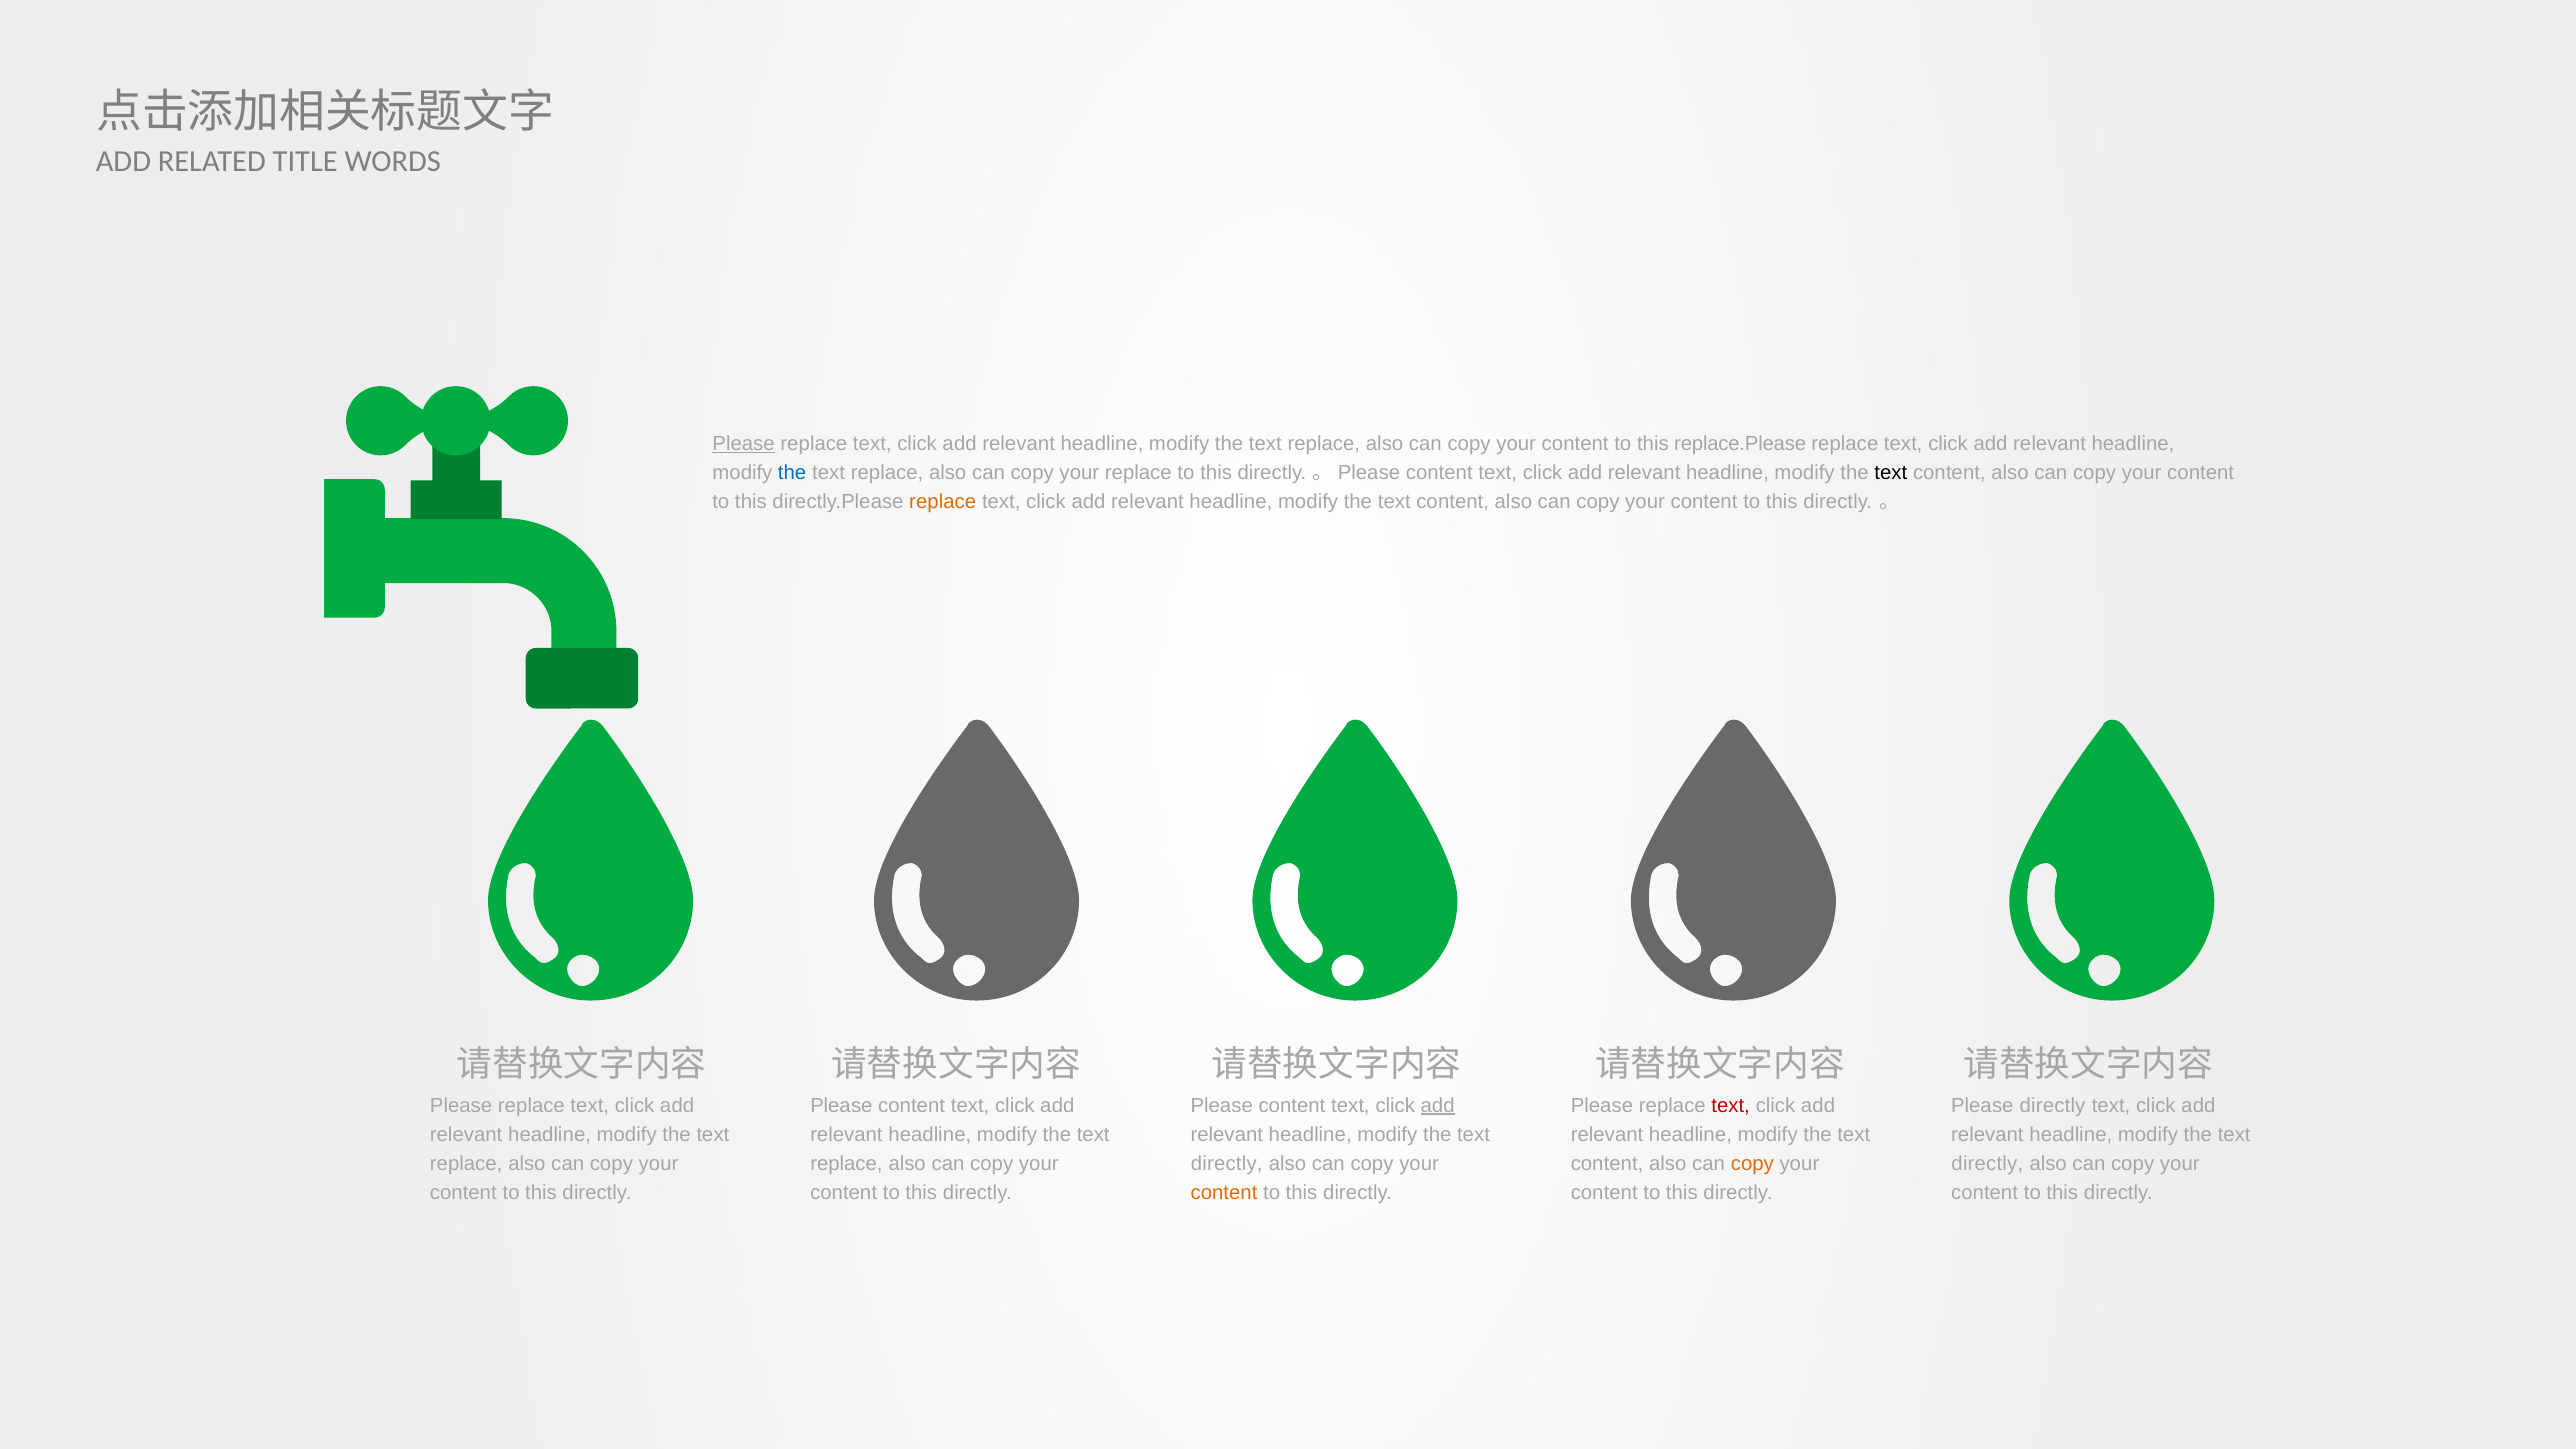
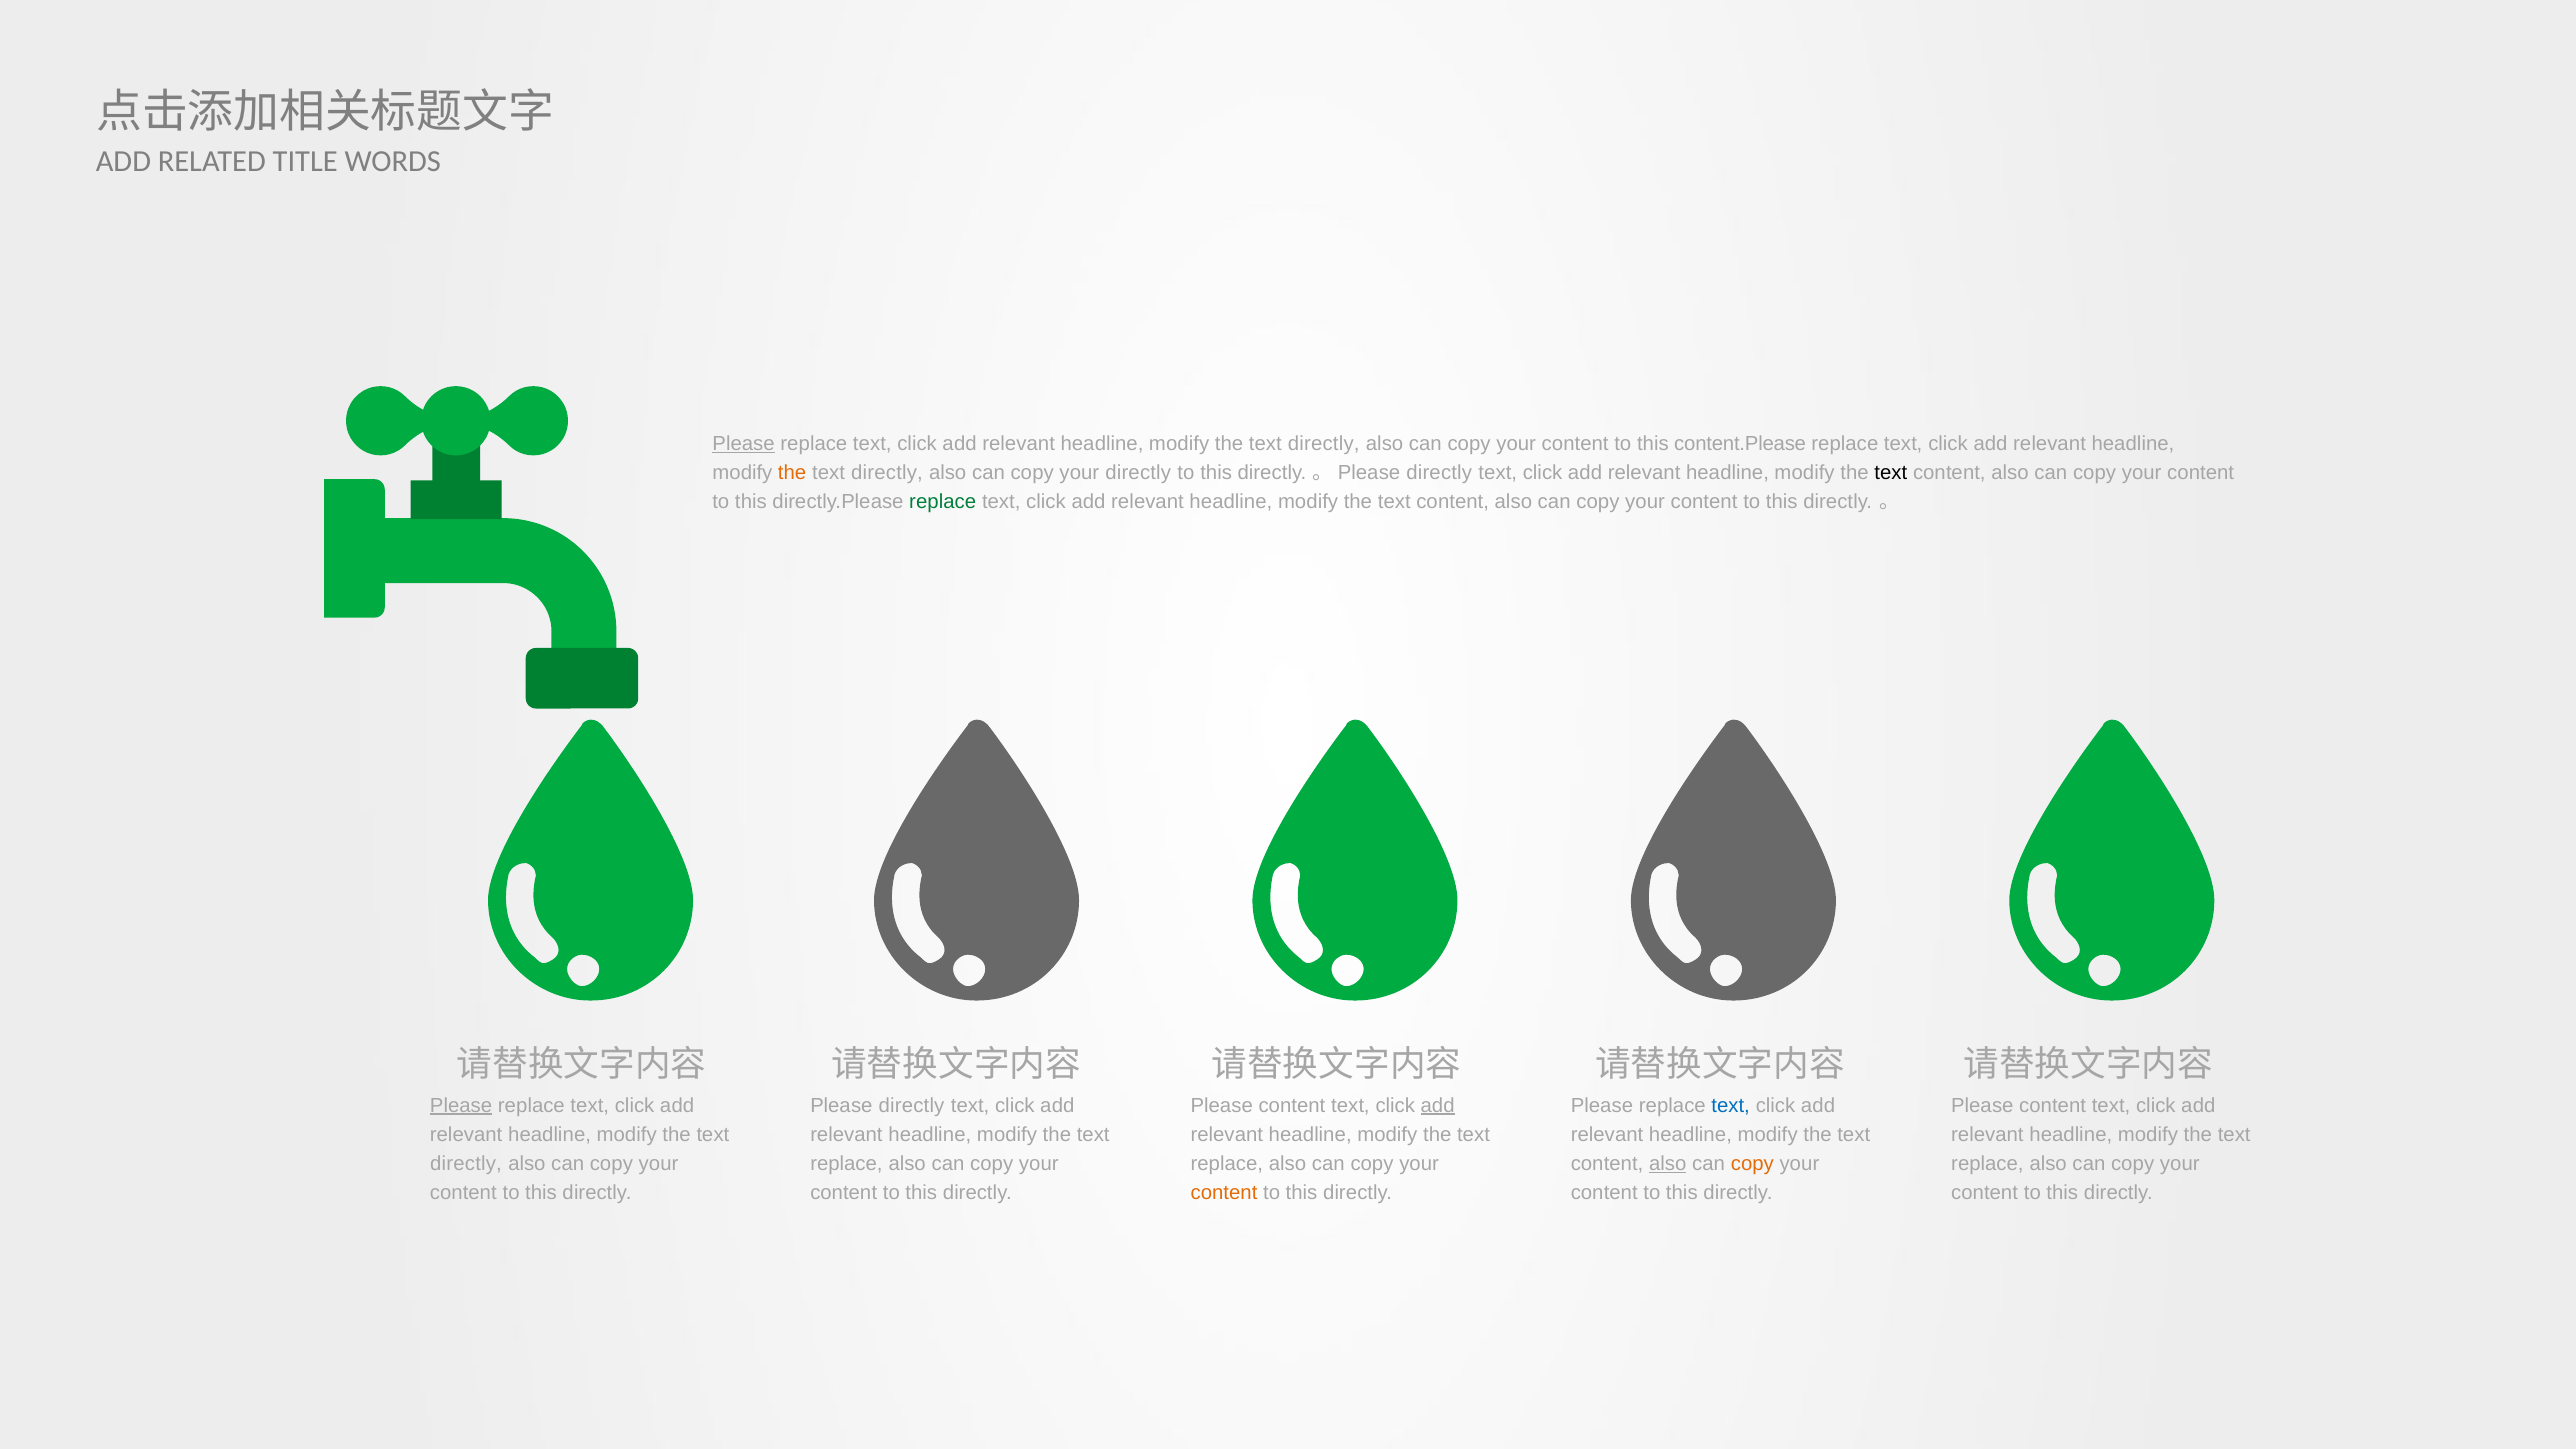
replace at (1324, 444): replace -> directly
replace.Please: replace.Please -> content.Please
the at (792, 473) colour: blue -> orange
replace at (887, 473): replace -> directly
your replace: replace -> directly
content at (1439, 473): content -> directly
replace at (943, 502) colour: orange -> green
Please at (461, 1105) underline: none -> present
content at (912, 1105): content -> directly
text at (1731, 1105) colour: red -> blue
directly at (2052, 1105): directly -> content
replace at (466, 1164): replace -> directly
directly at (1227, 1164): directly -> replace
also at (1668, 1164) underline: none -> present
directly at (1987, 1164): directly -> replace
